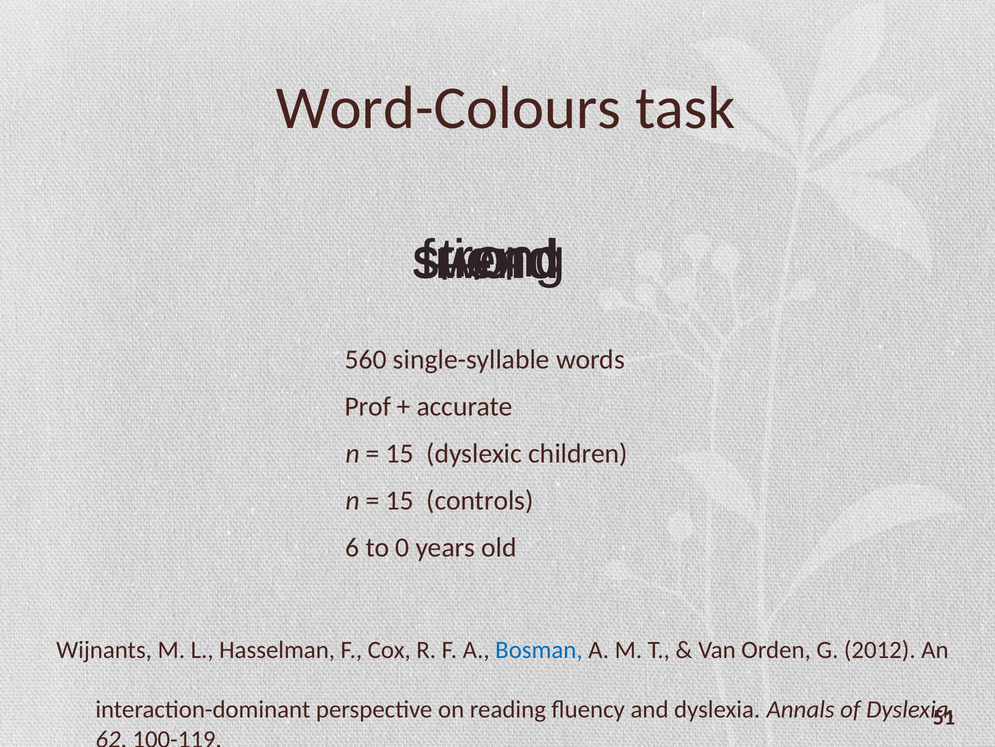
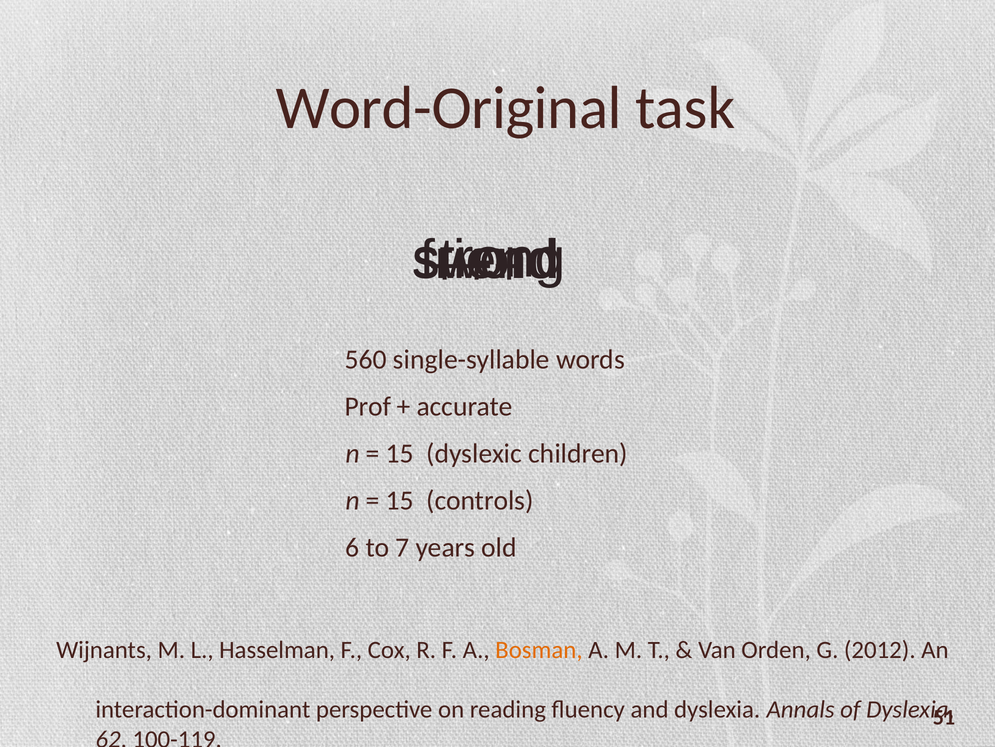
Word-Colours: Word-Colours -> Word-Original
0: 0 -> 7
Bosman colour: blue -> orange
